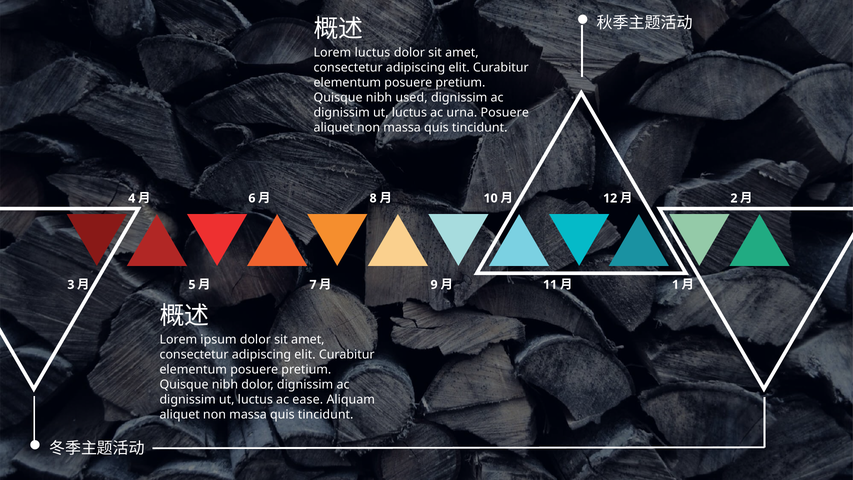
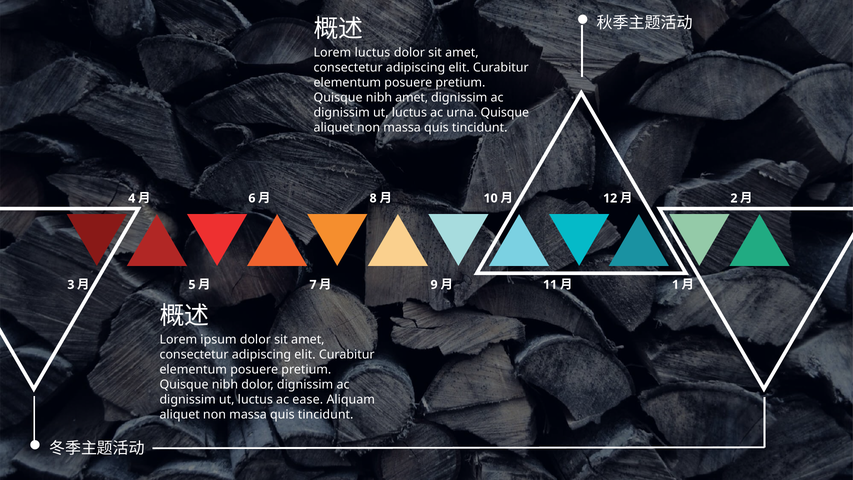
nibh used: used -> amet
urna Posuere: Posuere -> Quisque
